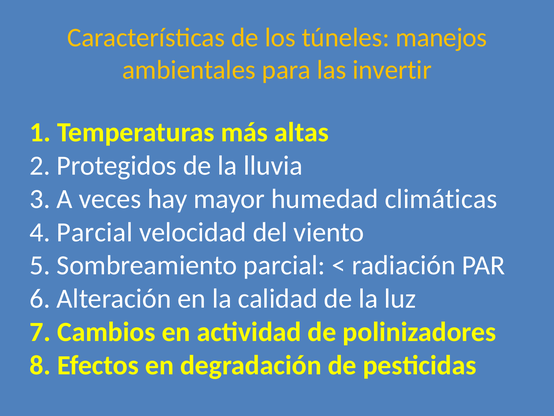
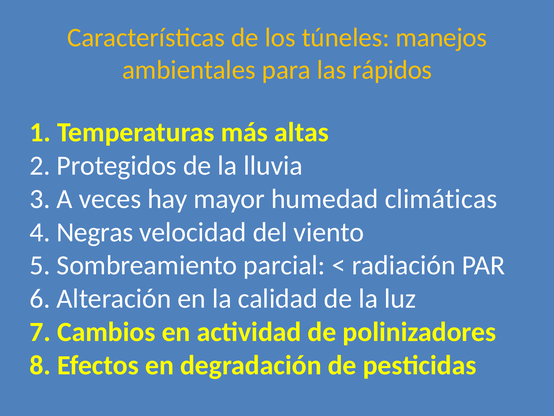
invertir: invertir -> rápidos
4 Parcial: Parcial -> Negras
